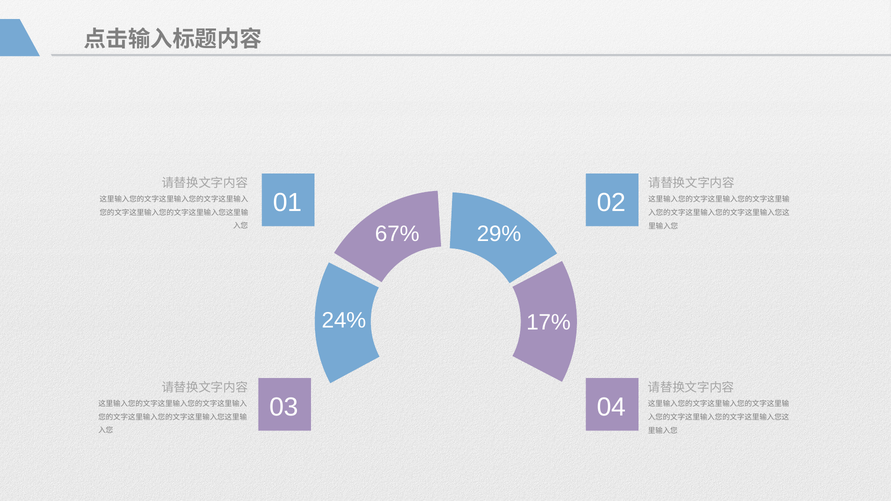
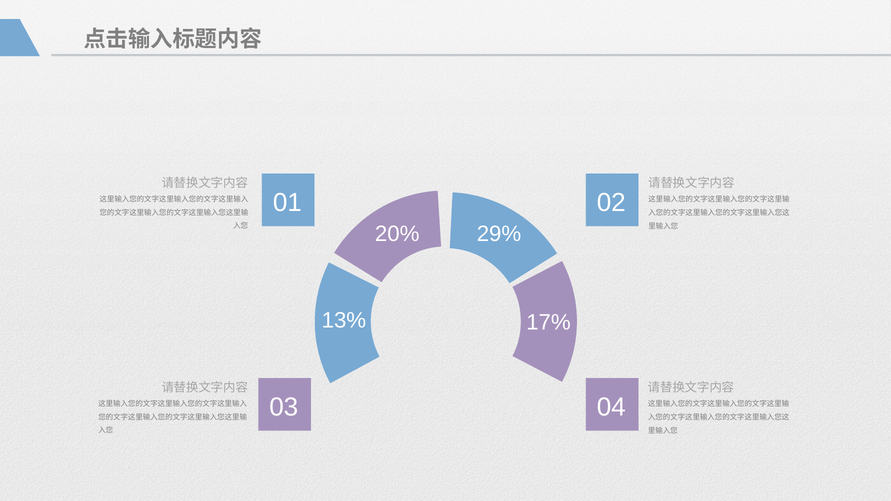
67%: 67% -> 20%
24%: 24% -> 13%
